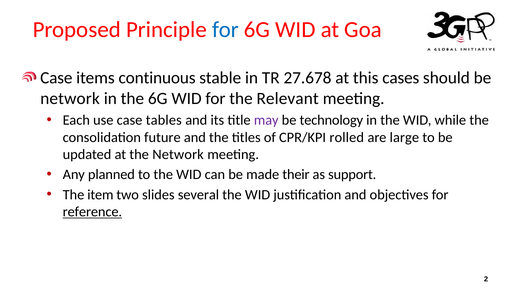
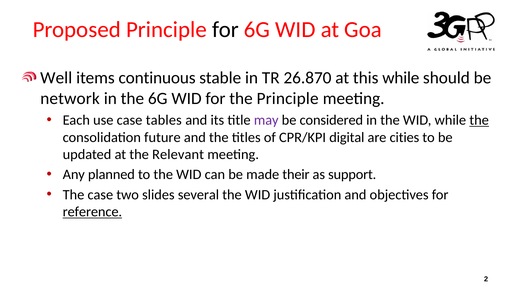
for at (225, 30) colour: blue -> black
Case at (56, 78): Case -> Well
27.678: 27.678 -> 26.870
this cases: cases -> while
the Relevant: Relevant -> Principle
technology: technology -> considered
the at (479, 120) underline: none -> present
rolled: rolled -> digital
large: large -> cities
the Network: Network -> Relevant
The item: item -> case
